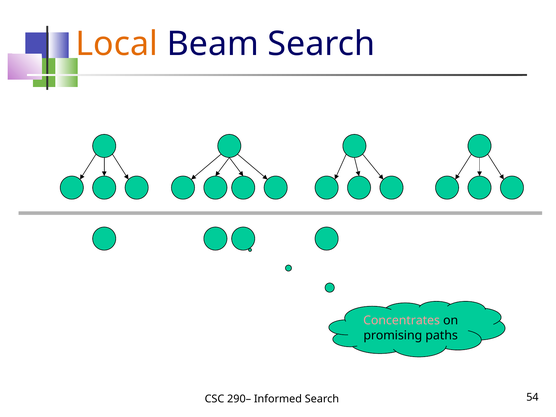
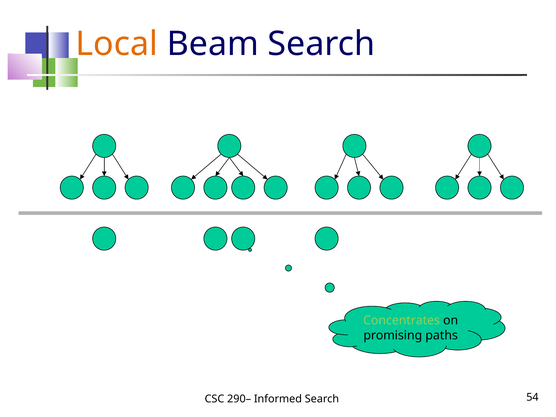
Concentrates colour: pink -> light green
